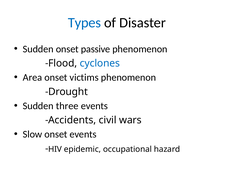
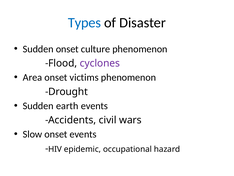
passive: passive -> culture
cyclones colour: blue -> purple
three: three -> earth
